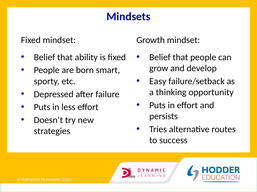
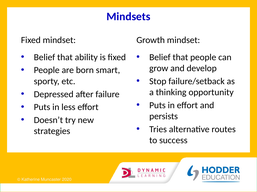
Easy: Easy -> Stop
